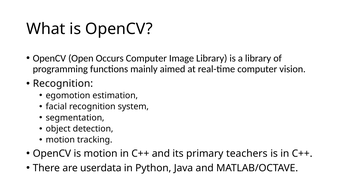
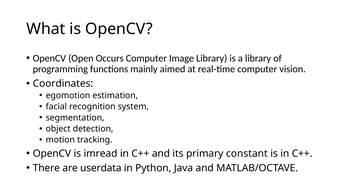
Recognition at (63, 84): Recognition -> Coordinates
is motion: motion -> imread
teachers: teachers -> constant
